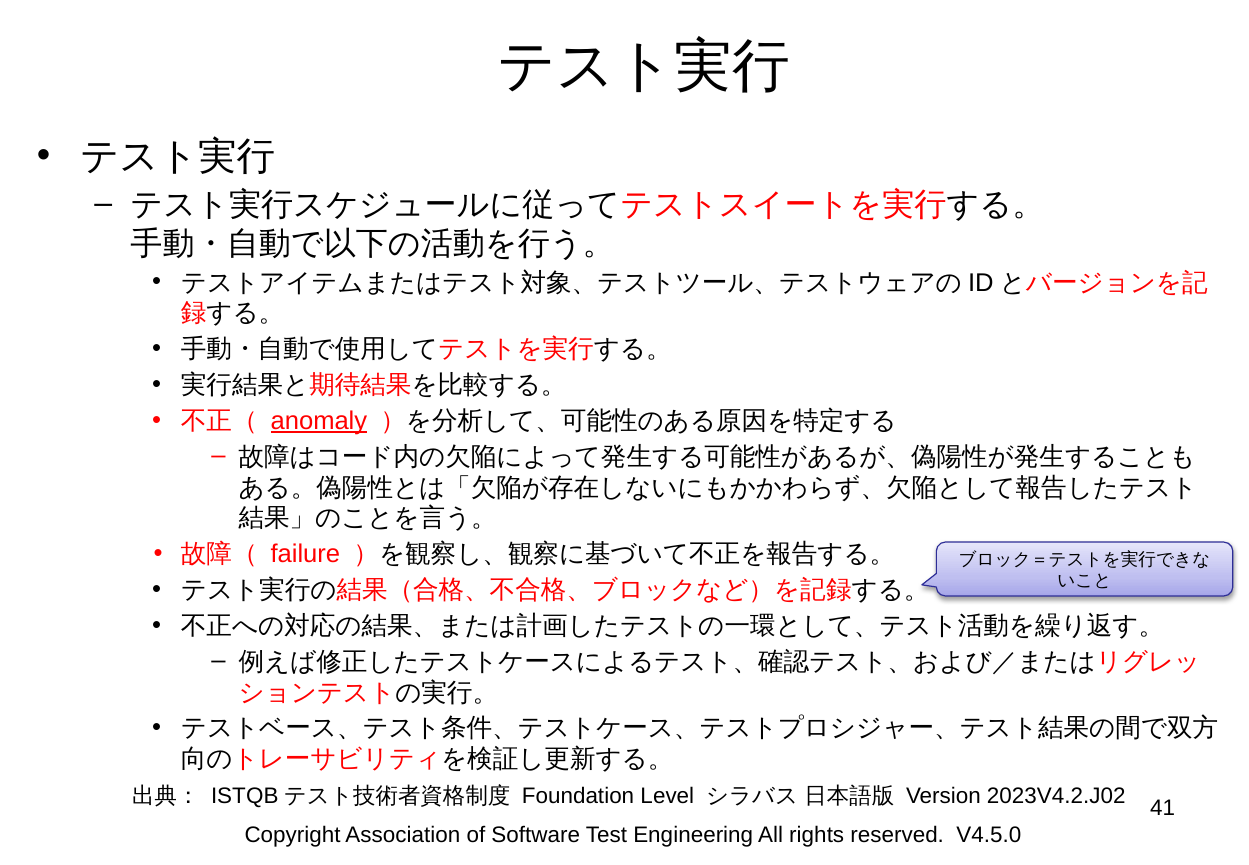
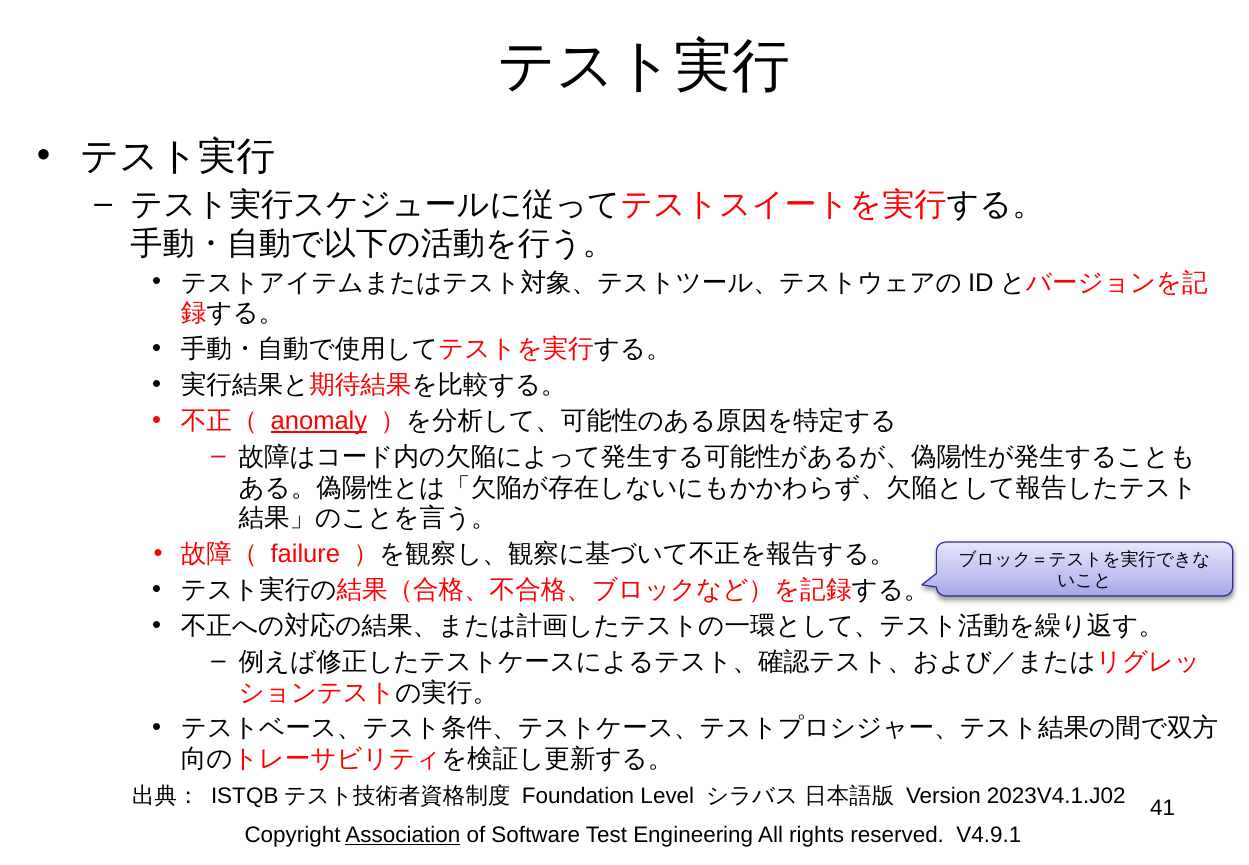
2023V4.2.J02: 2023V4.2.J02 -> 2023V4.1.J02
Association underline: none -> present
V4.5.0: V4.5.0 -> V4.9.1
